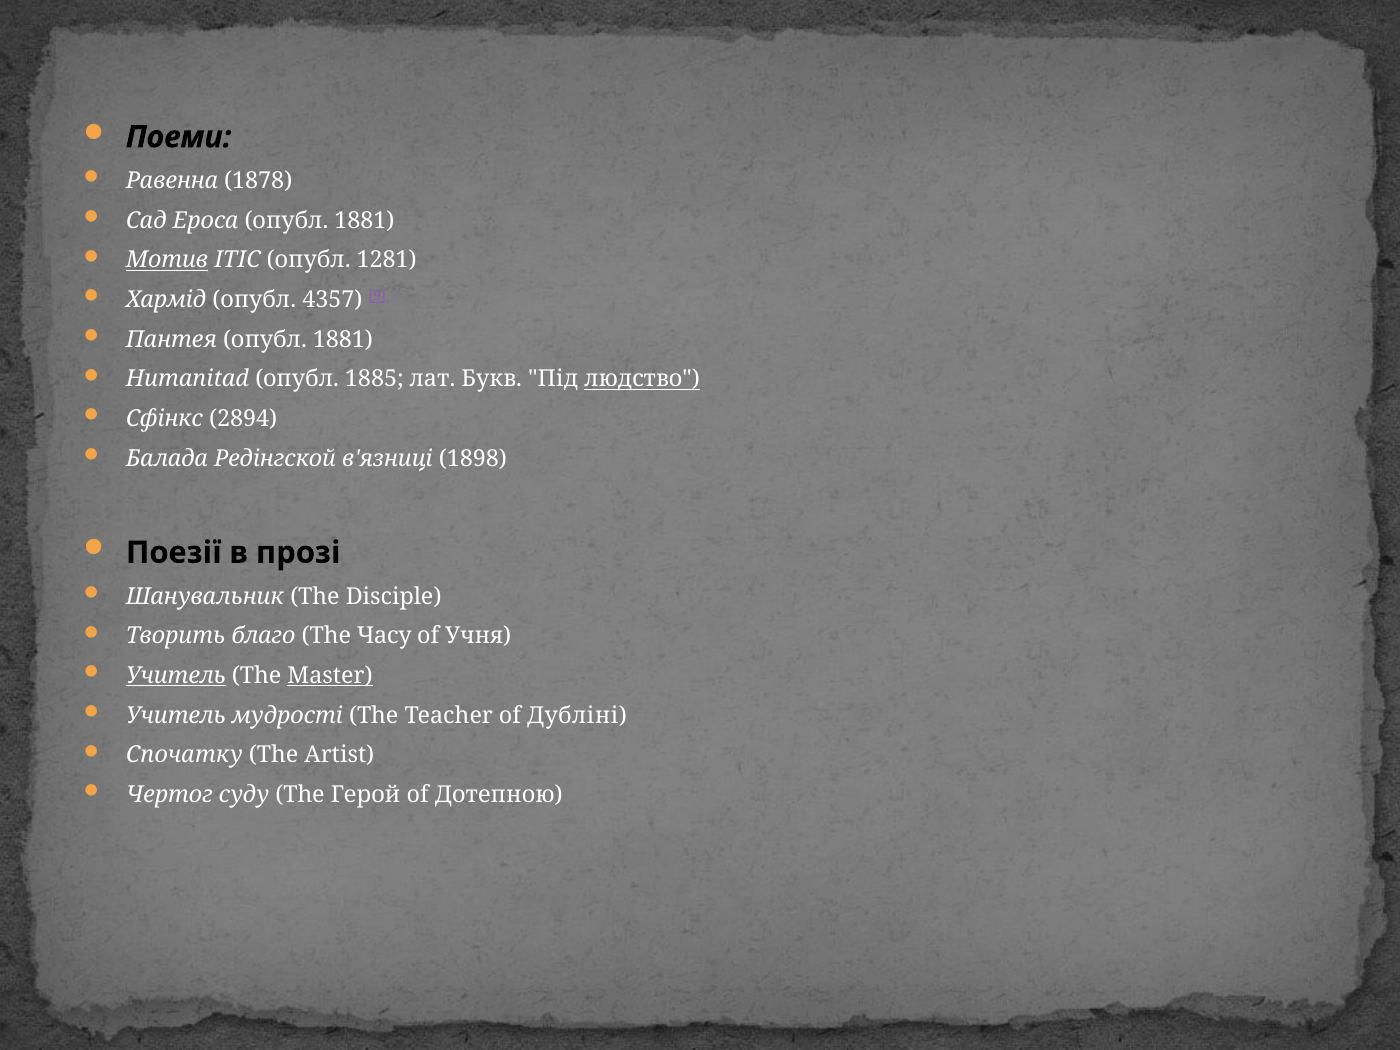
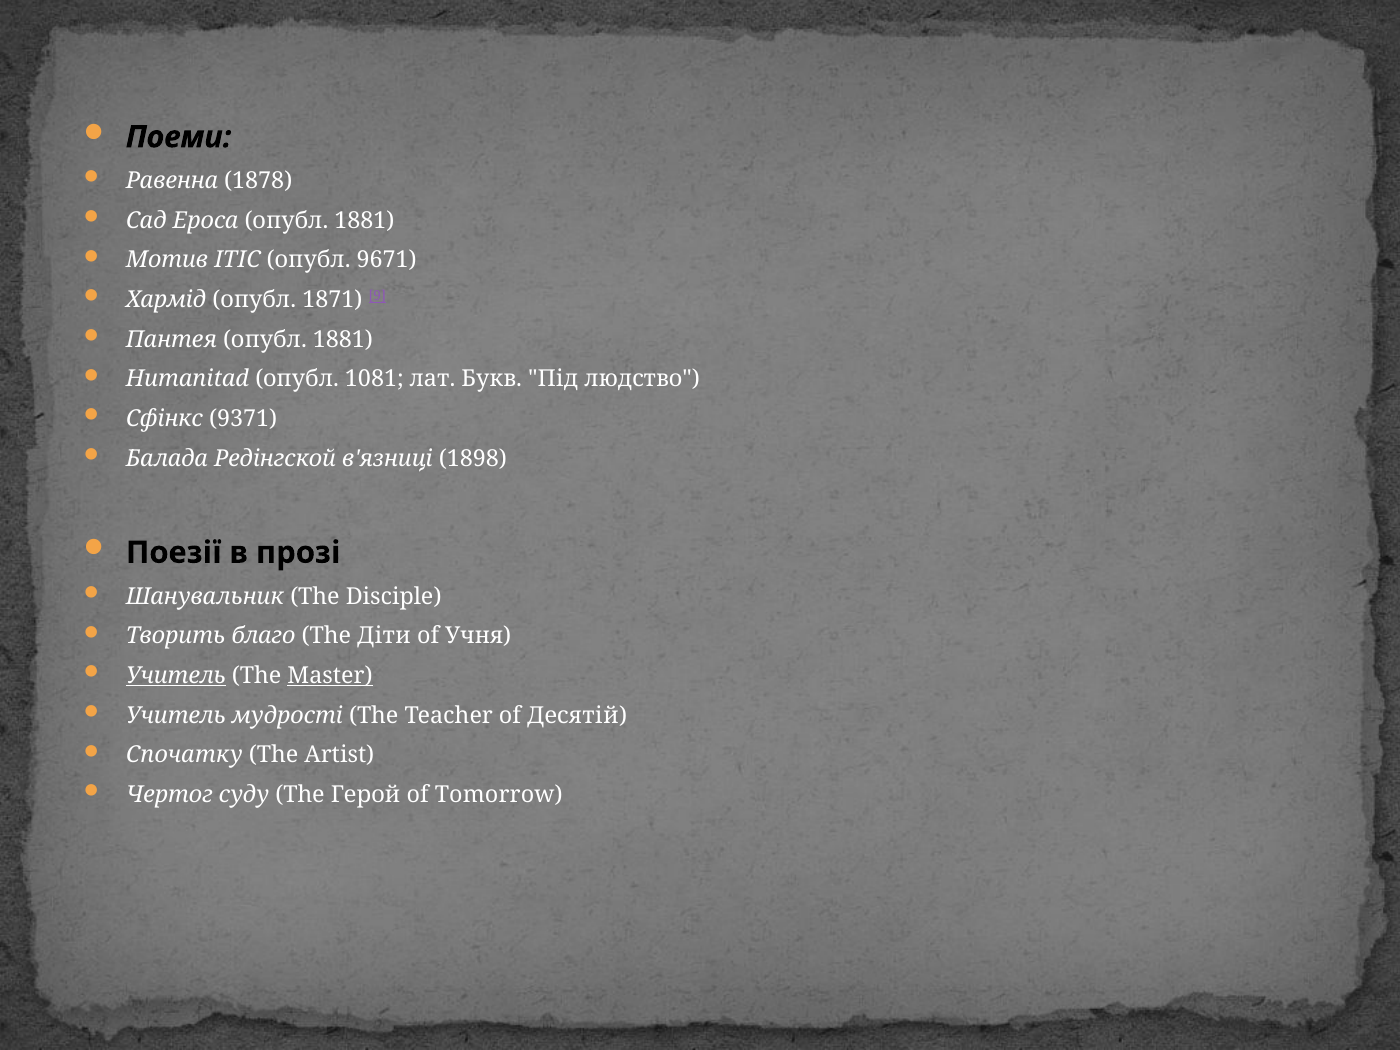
Мотив underline: present -> none
1281: 1281 -> 9671
4357: 4357 -> 1871
1885: 1885 -> 1081
людство underline: present -> none
2894: 2894 -> 9371
Часу: Часу -> Діти
Дубліні: Дубліні -> Десятій
Дотепною: Дотепною -> Tomorrow
